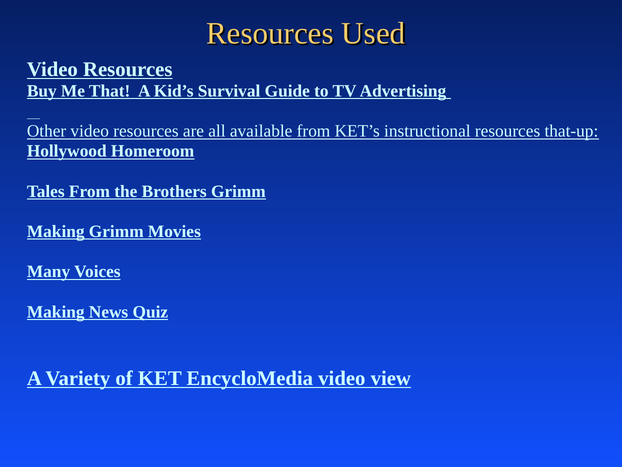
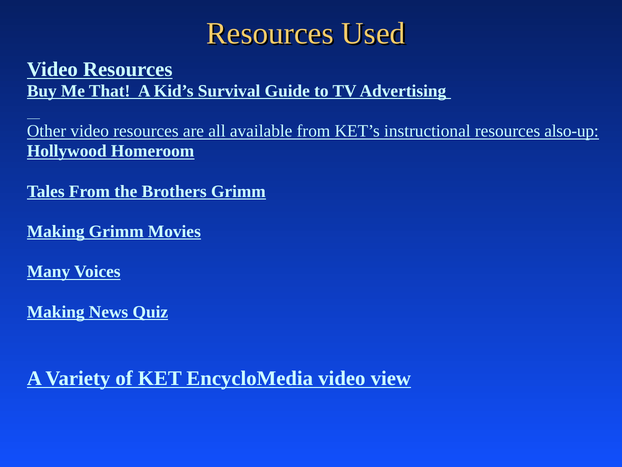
that-up: that-up -> also-up
